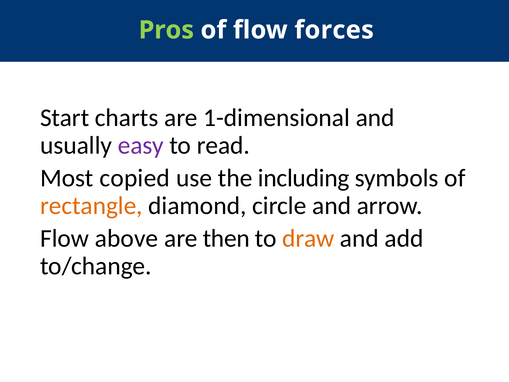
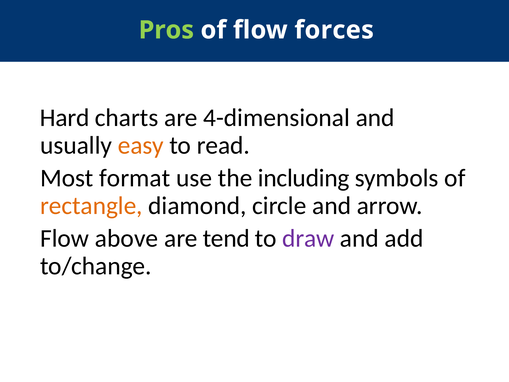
Start: Start -> Hard
1-dimensional: 1-dimensional -> 4-dimensional
easy colour: purple -> orange
copied: copied -> format
then: then -> tend
draw colour: orange -> purple
